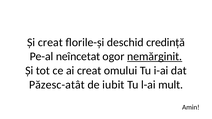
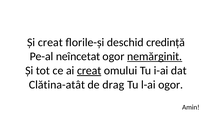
creat at (89, 71) underline: none -> present
Păzesc-atât: Păzesc-atât -> Clătina-atât
iubit: iubit -> drag
l-ai mult: mult -> ogor
